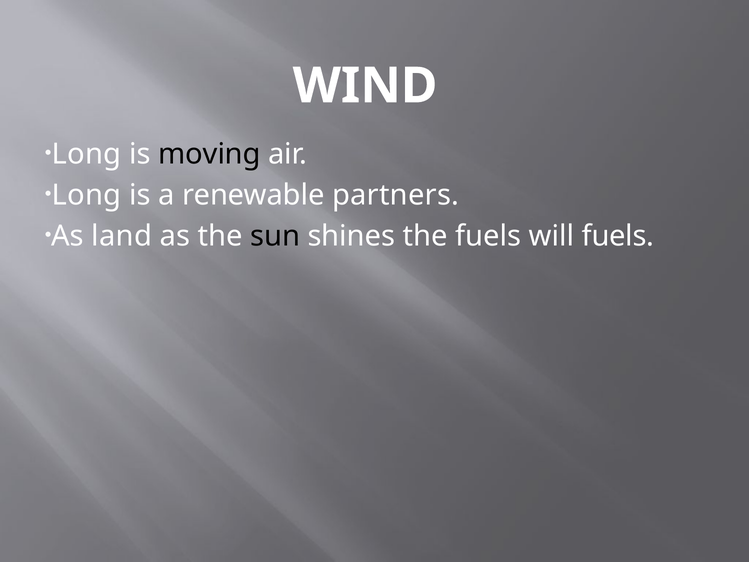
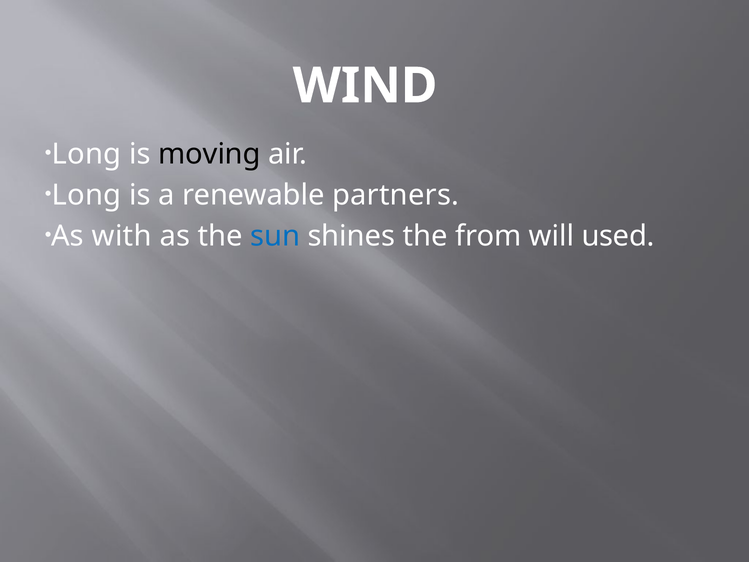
land: land -> with
sun colour: black -> blue
the fuels: fuels -> from
will fuels: fuels -> used
